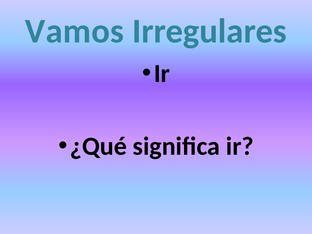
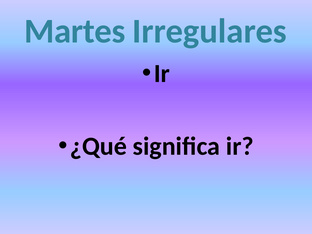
Vamos: Vamos -> Martes
